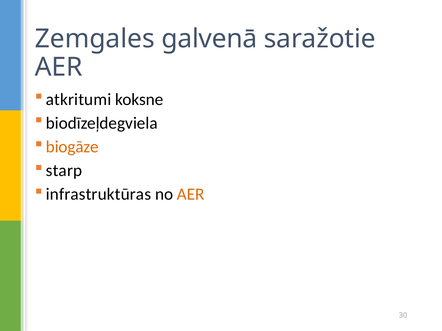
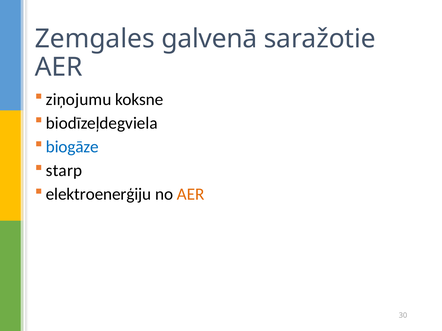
atkritumi: atkritumi -> ziņojumu
biogāze colour: orange -> blue
infrastruktūras: infrastruktūras -> elektroenerģiju
